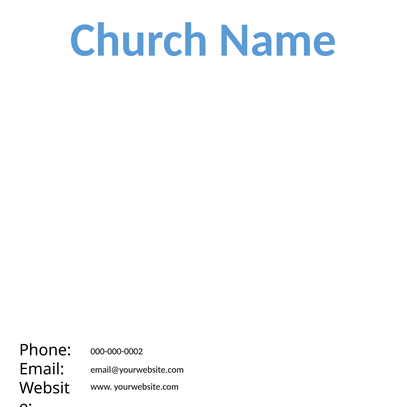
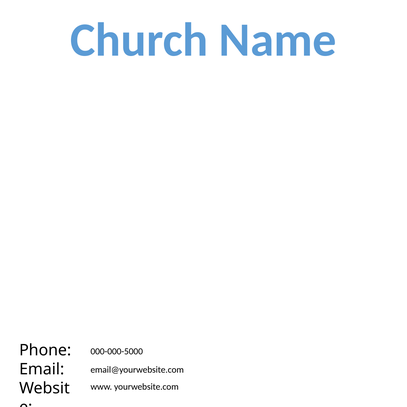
000-000-0002: 000-000-0002 -> 000-000-5000
